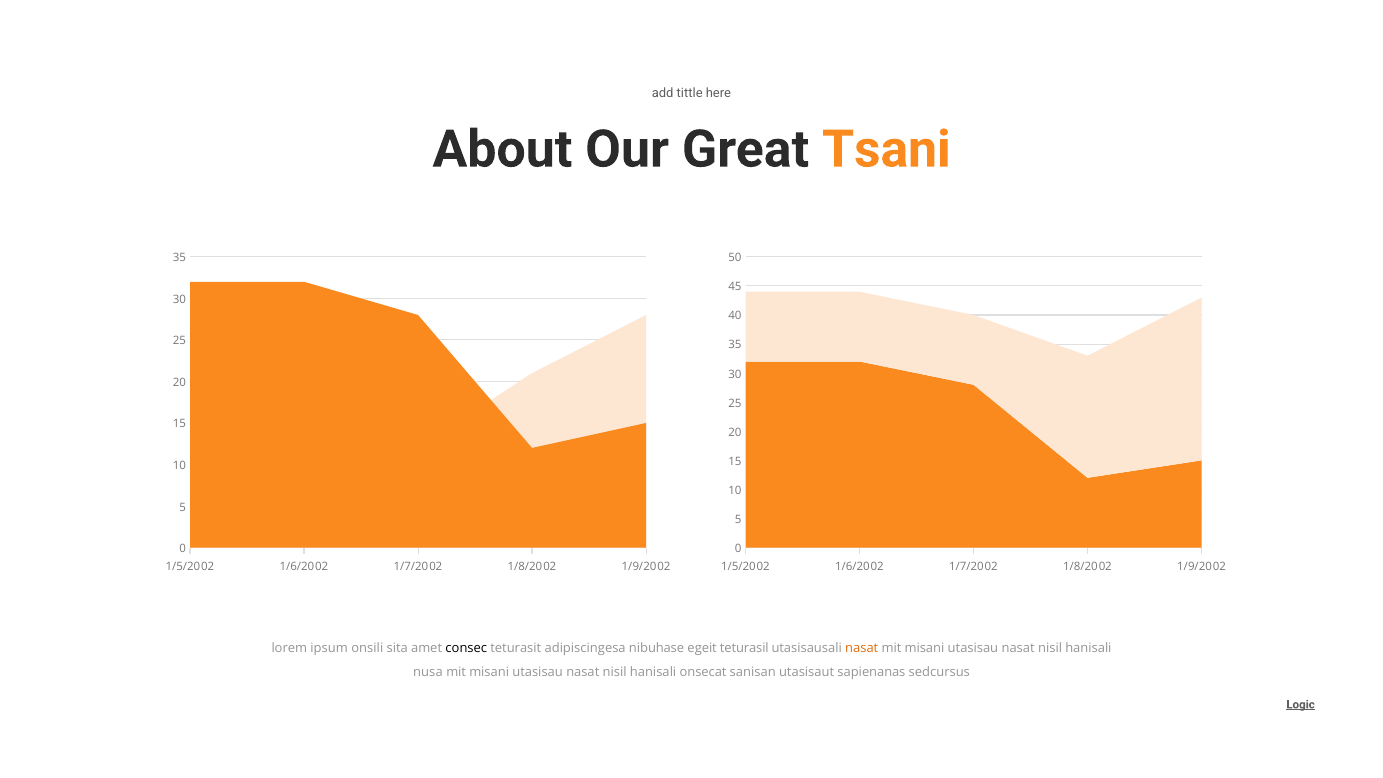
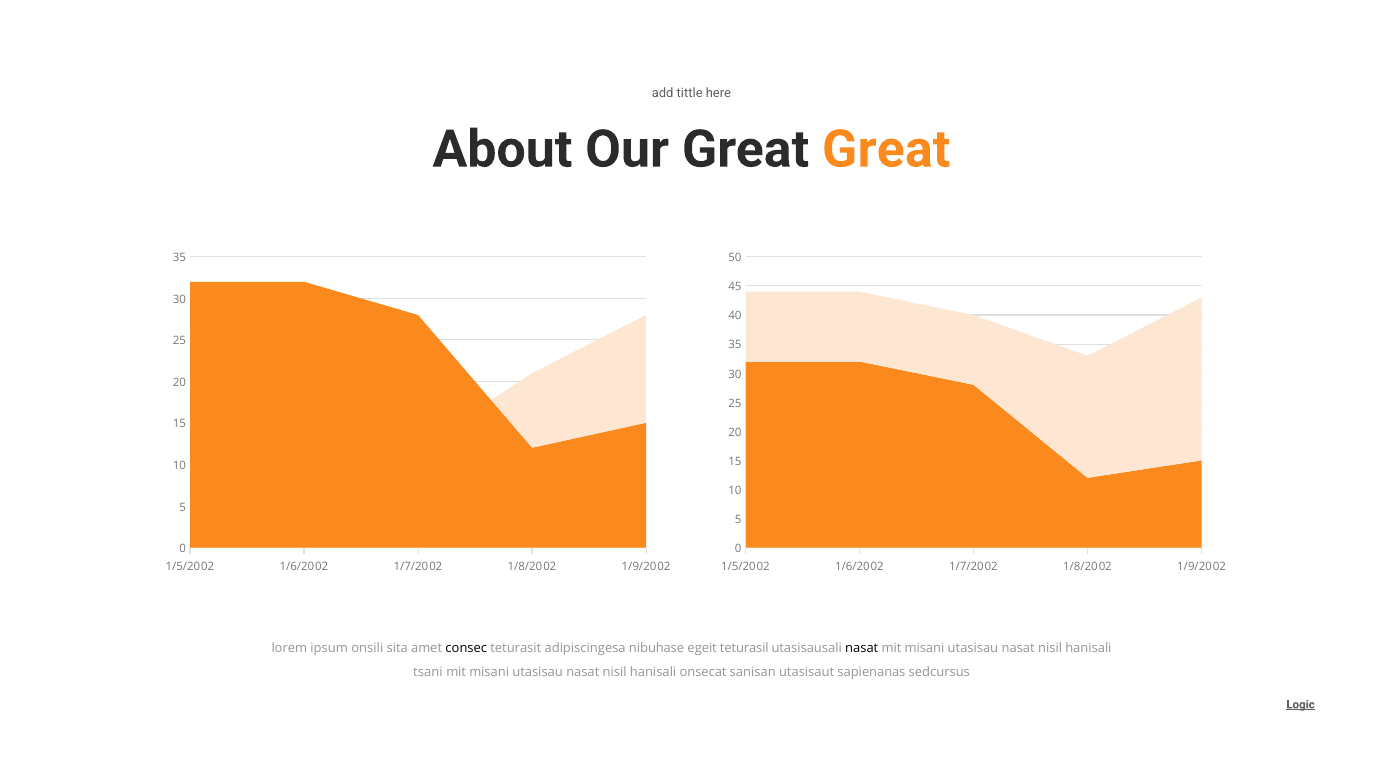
Great Tsani: Tsani -> Great
nasat at (862, 648) colour: orange -> black
nusa: nusa -> tsani
